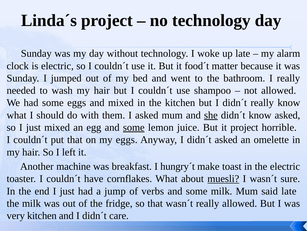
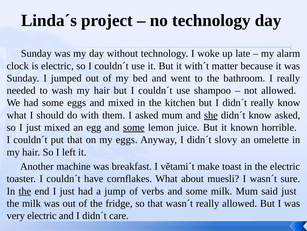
food´t: food´t -> with´t
it project: project -> known
didn´t asked: asked -> slovy
hungry´t: hungry´t -> větami´t
muesli underline: present -> none
the at (25, 191) underline: none -> present
said late: late -> just
very kitchen: kitchen -> electric
